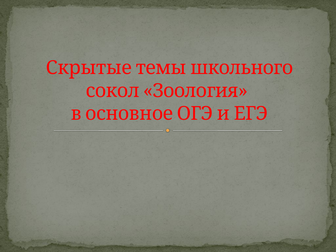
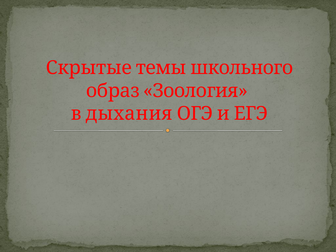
сокол: сокол -> образ
основное: основное -> дыхания
